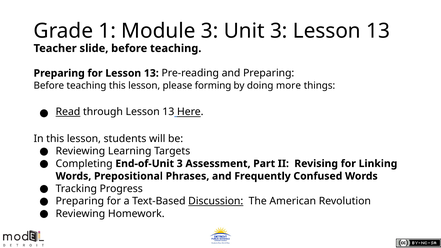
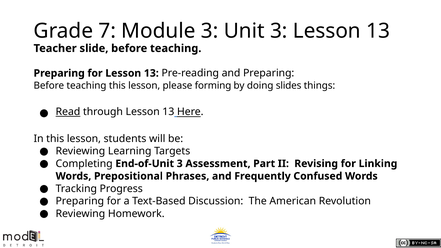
1: 1 -> 7
more: more -> slides
Discussion underline: present -> none
